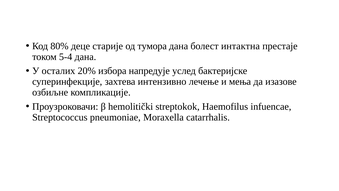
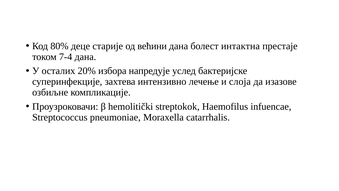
тумора: тумора -> већини
5-4: 5-4 -> 7-4
мења: мења -> слоја
